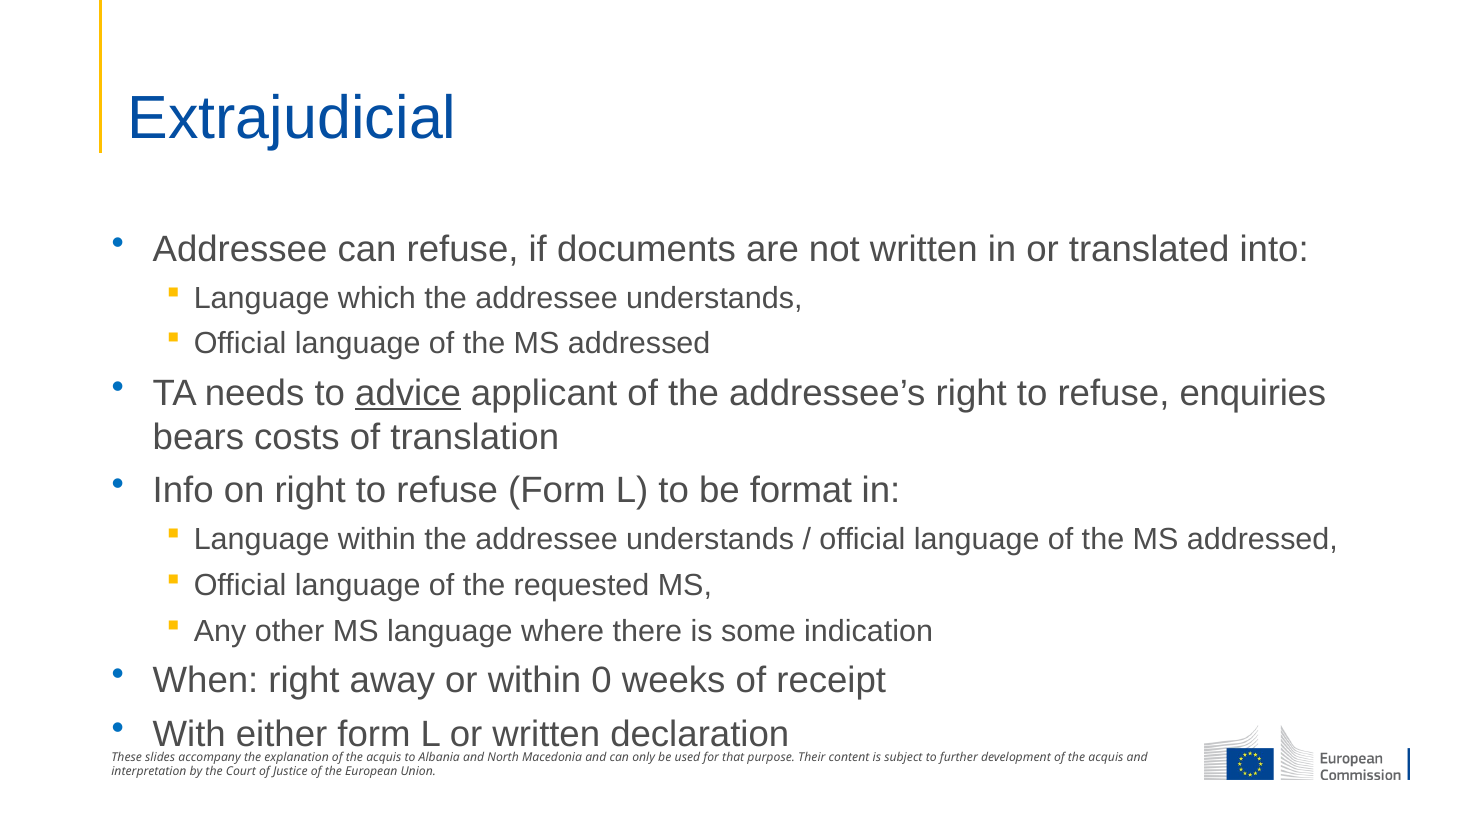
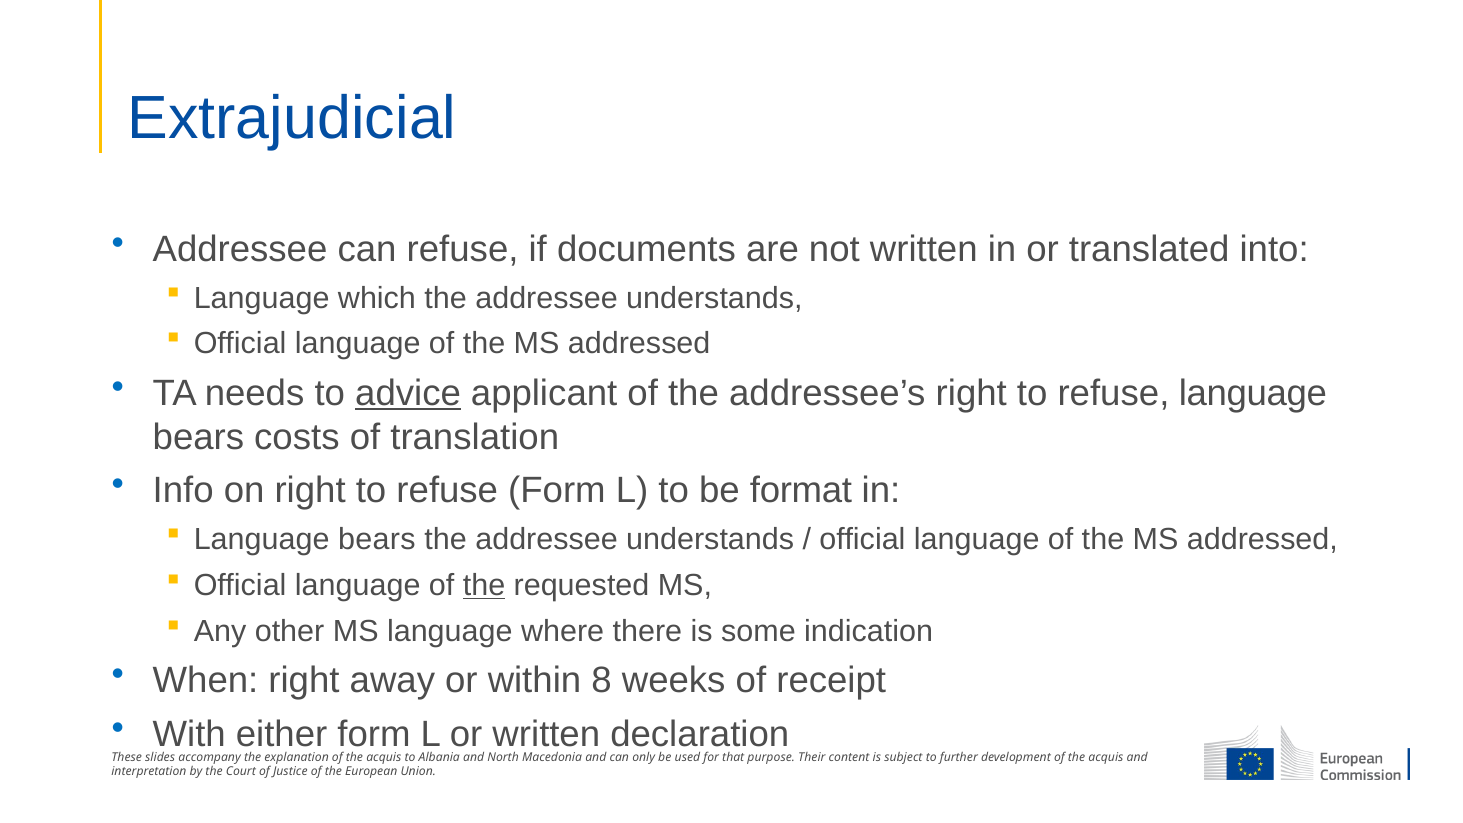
refuse enquiries: enquiries -> language
within at (377, 540): within -> bears
the at (484, 585) underline: none -> present
0: 0 -> 8
